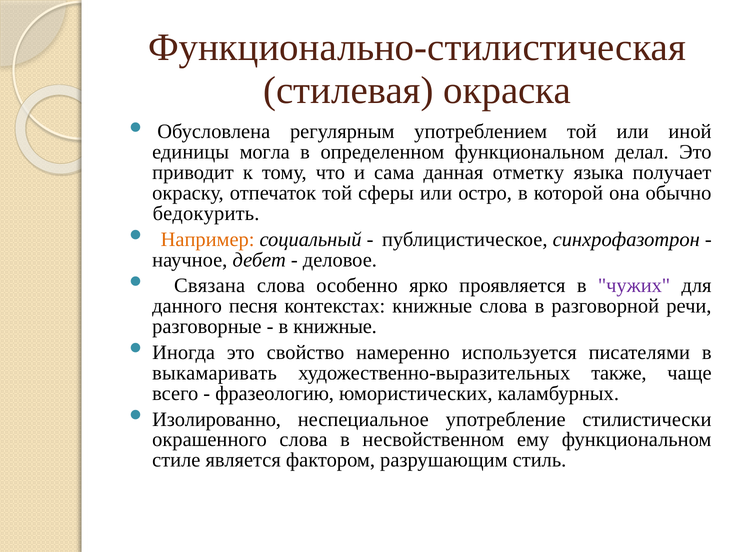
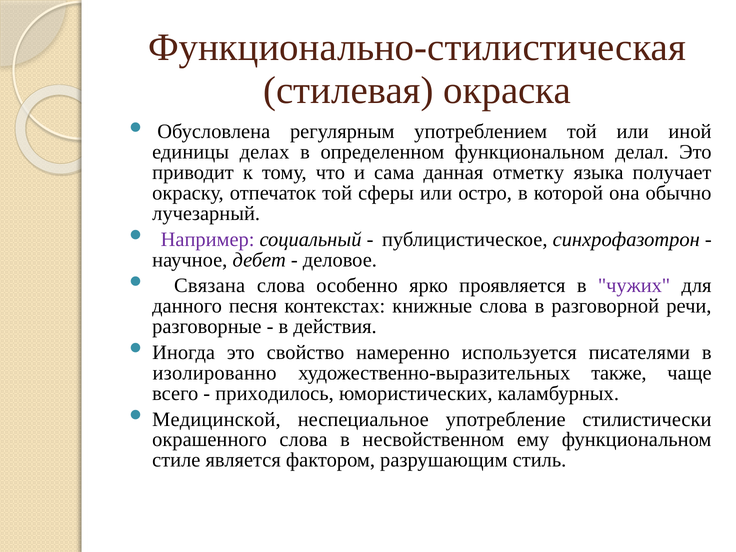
могла: могла -> делах
бедокурить: бедокурить -> лучезарный
Например colour: orange -> purple
в книжные: книжные -> действия
выкамаривать: выкамаривать -> изолированно
фразеологию: фразеологию -> приходилось
Изолированно: Изолированно -> Медицинской
